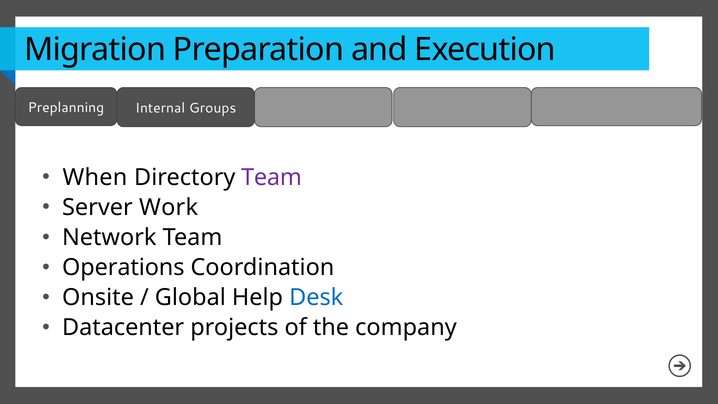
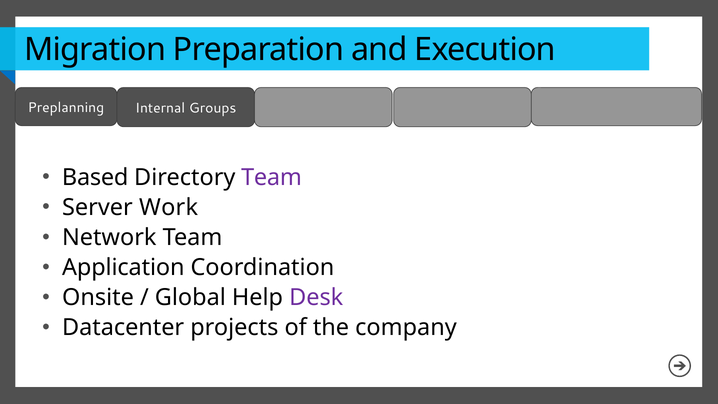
When: When -> Based
Operations: Operations -> Application
Desk colour: blue -> purple
